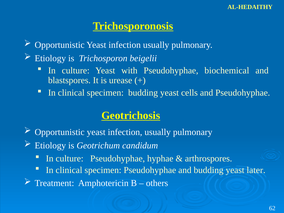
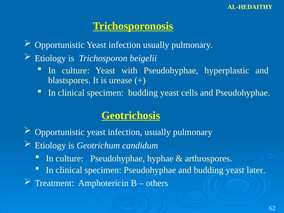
biochemical: biochemical -> hyperplastic
